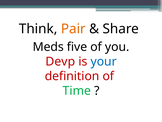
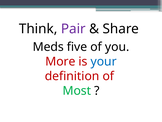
Pair colour: orange -> purple
Devp: Devp -> More
Time: Time -> Most
